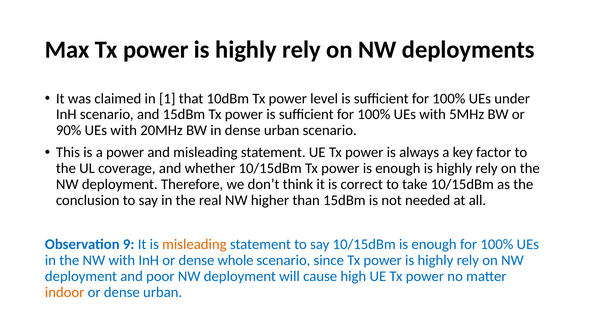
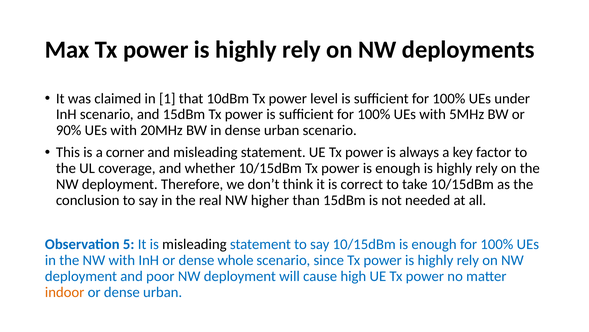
a power: power -> corner
9: 9 -> 5
misleading at (194, 244) colour: orange -> black
